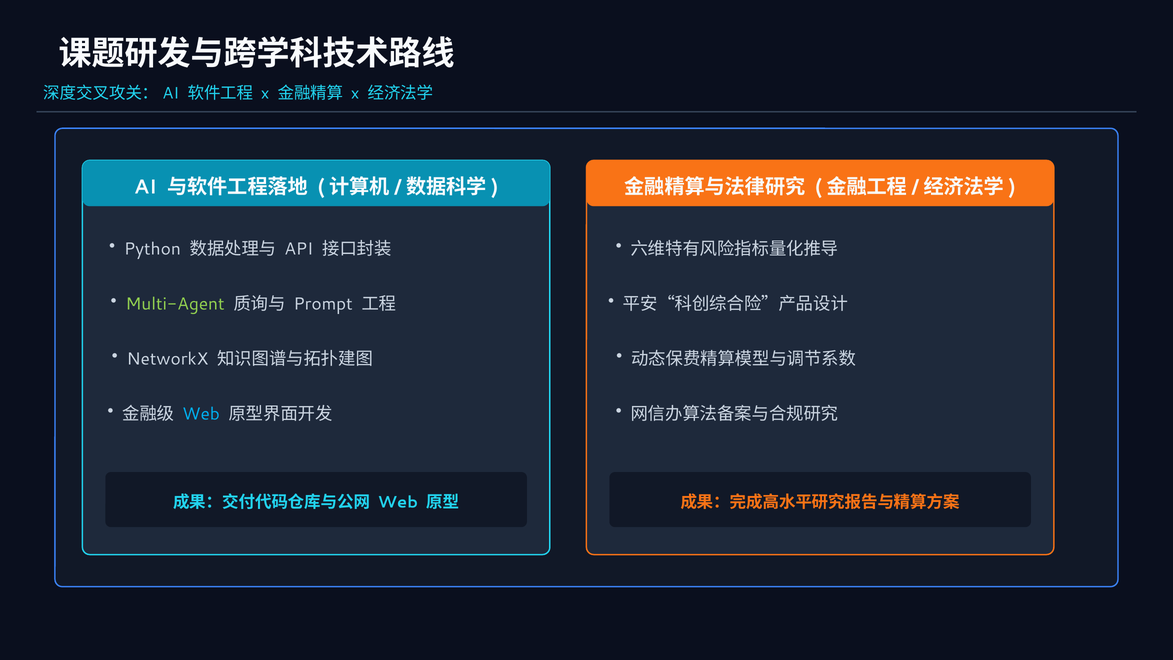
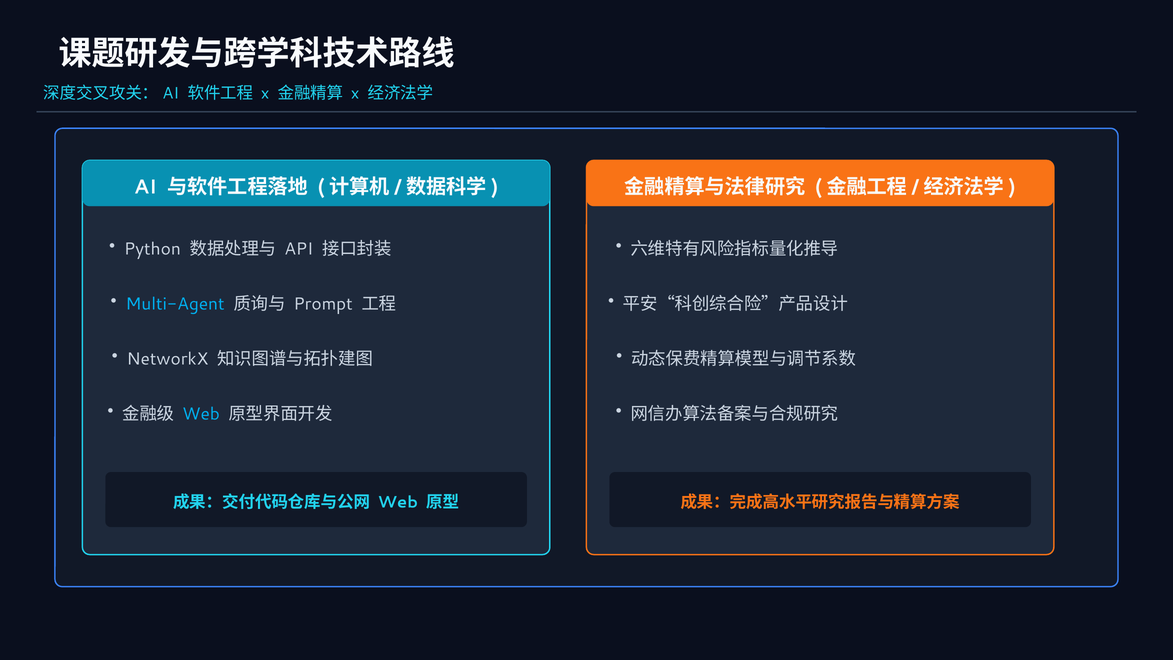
Multi-Agent colour: light green -> light blue
